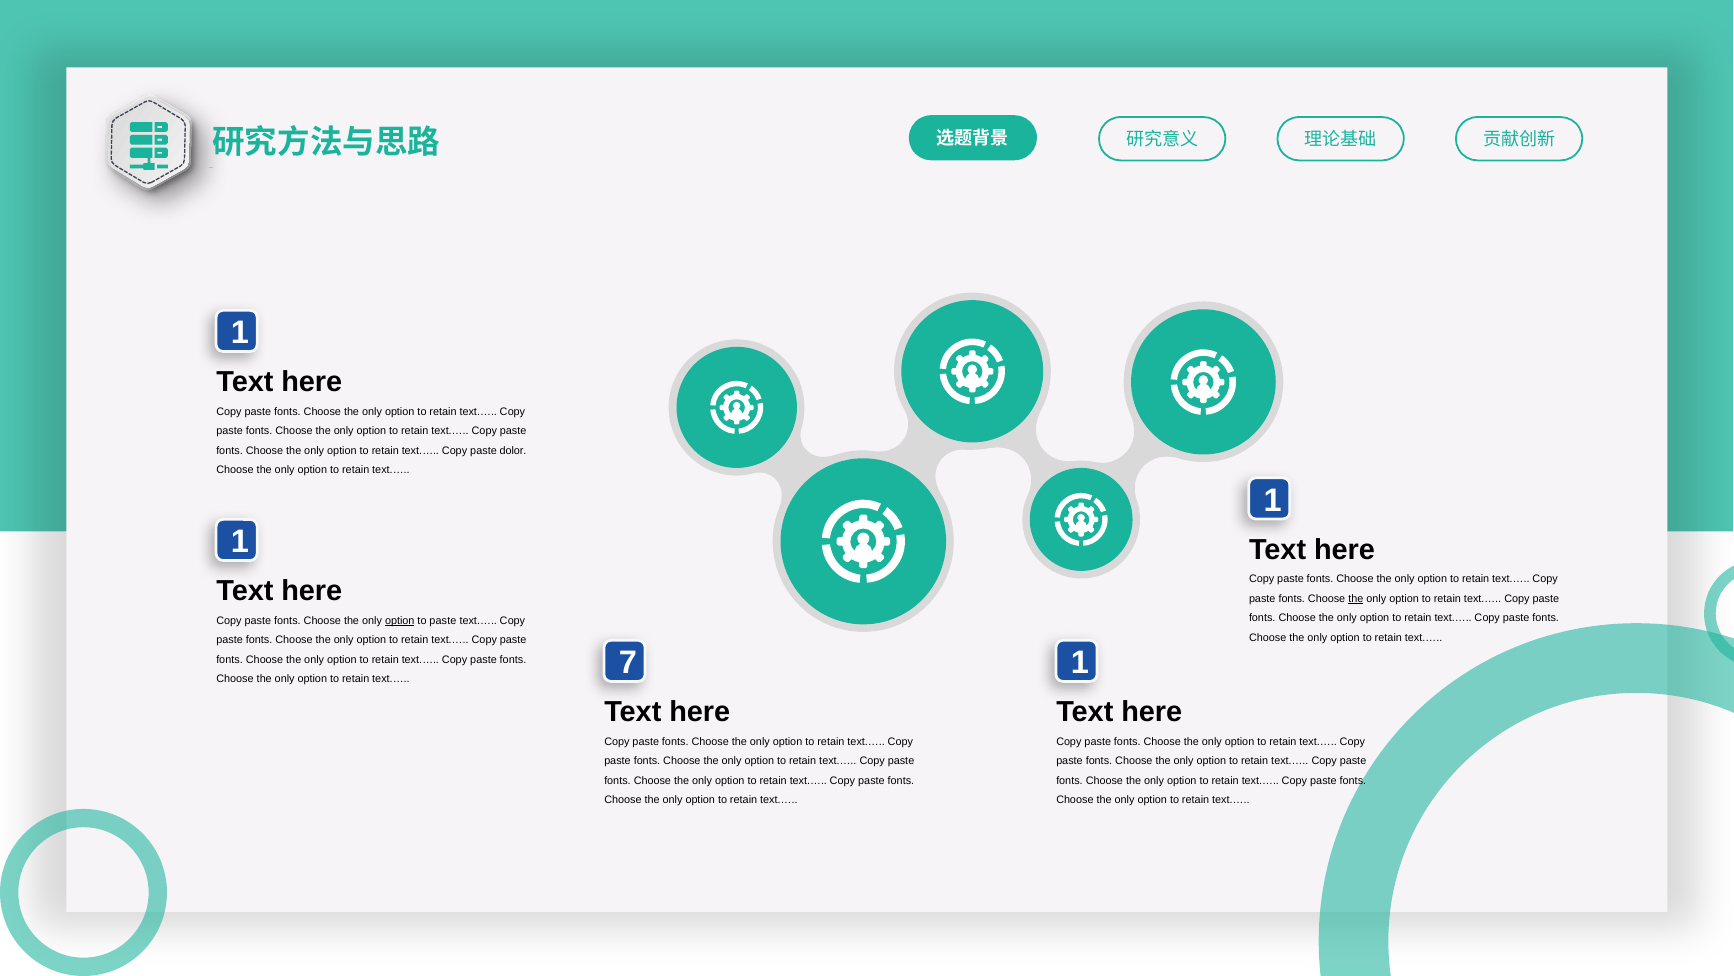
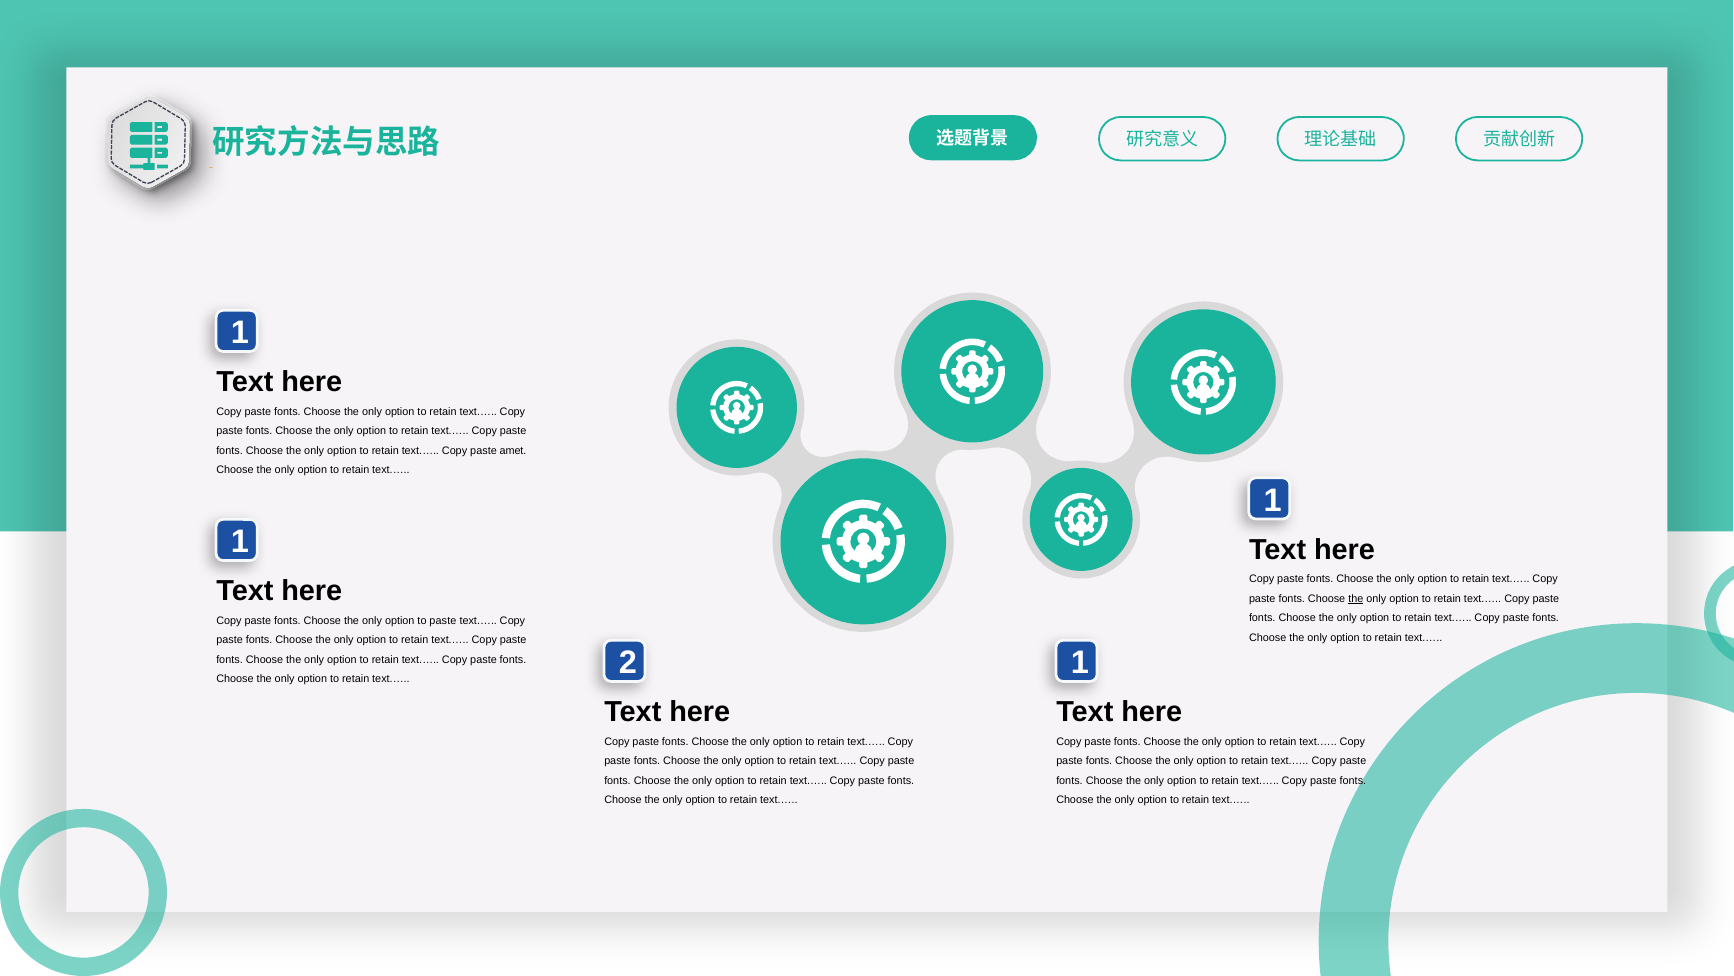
dolor: dolor -> amet
option at (400, 620) underline: present -> none
7: 7 -> 2
